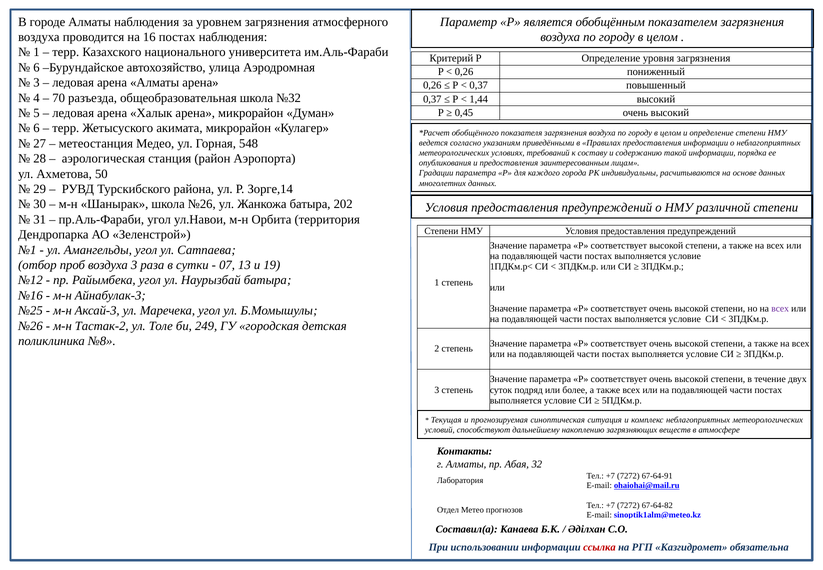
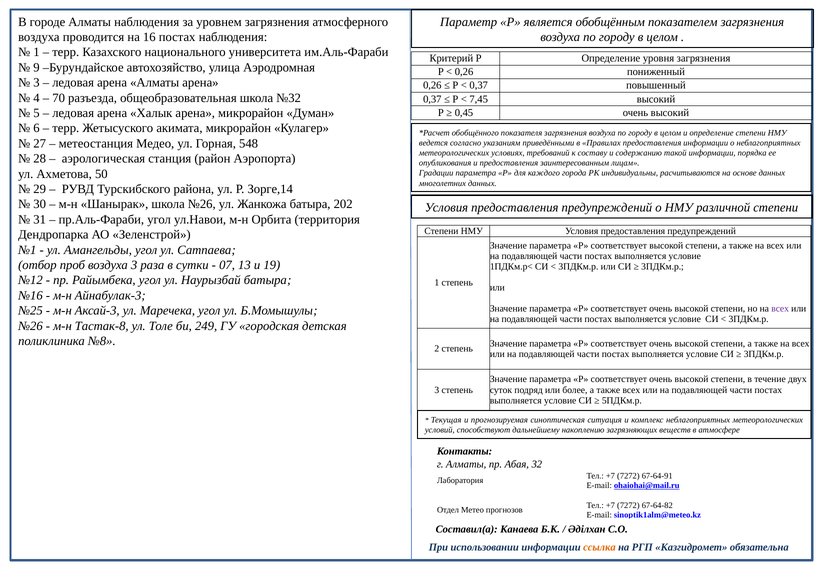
6 at (37, 67): 6 -> 9
1,44: 1,44 -> 7,45
Тастак-2: Тастак-2 -> Тастак-8
ссылка colour: red -> orange
